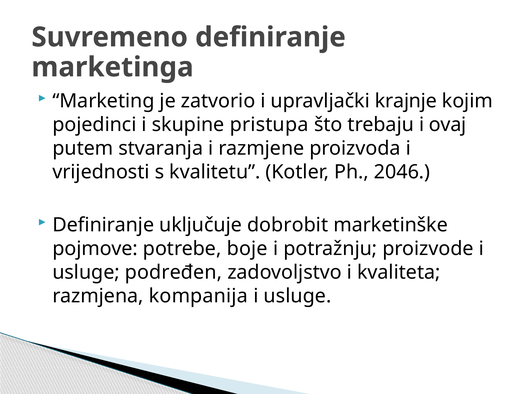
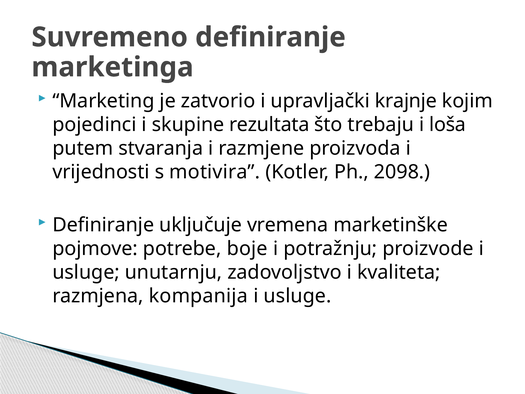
pristupa: pristupa -> rezultata
ovaj: ovaj -> loša
kvalitetu: kvalitetu -> motivira
2046: 2046 -> 2098
dobrobit: dobrobit -> vremena
podređen: podređen -> unutarnju
